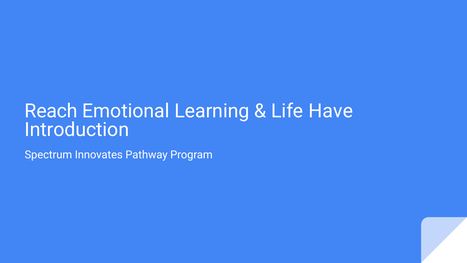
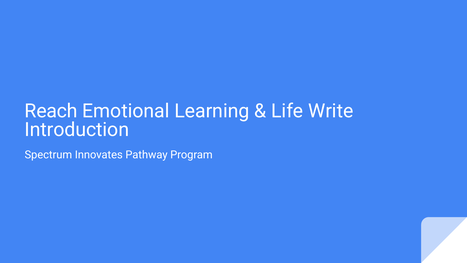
Have: Have -> Write
